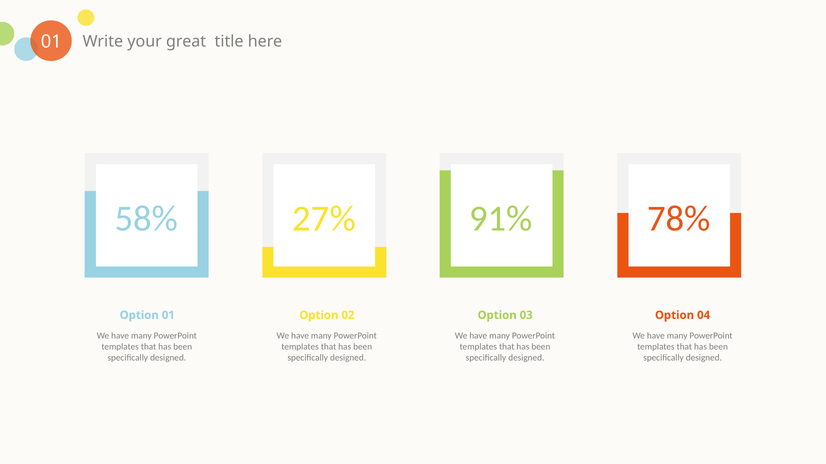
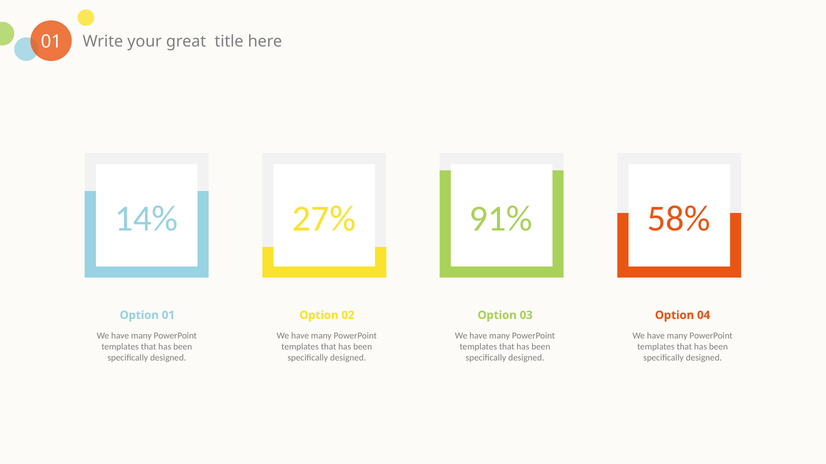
58%: 58% -> 14%
78%: 78% -> 58%
